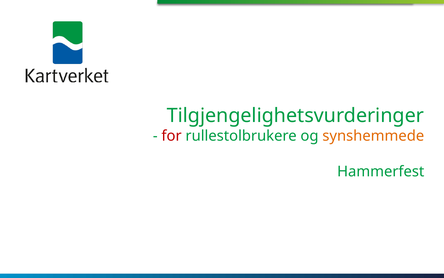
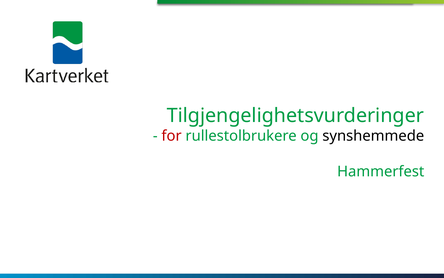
synshemmede colour: orange -> black
